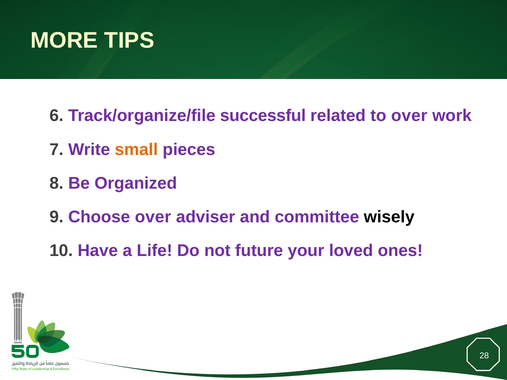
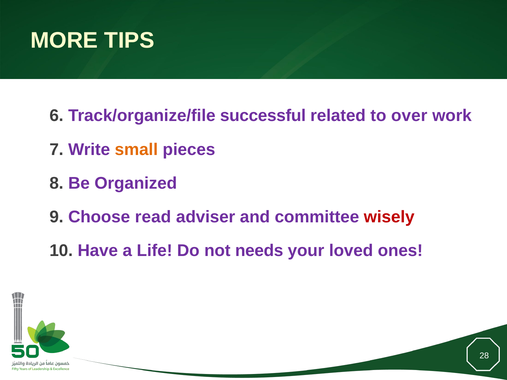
Choose over: over -> read
wisely colour: black -> red
future: future -> needs
